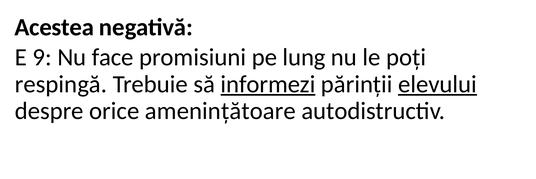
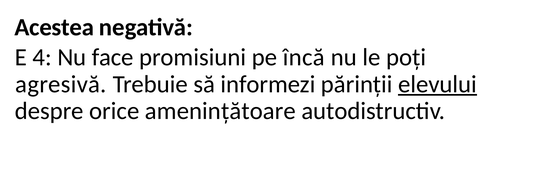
9: 9 -> 4
lung: lung -> încă
respingă: respingă -> agresivă
informezi underline: present -> none
